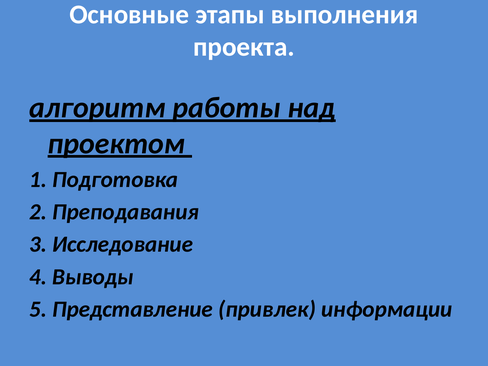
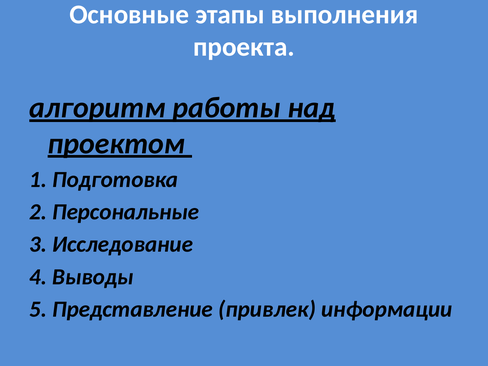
Преподавания: Преподавания -> Персональные
